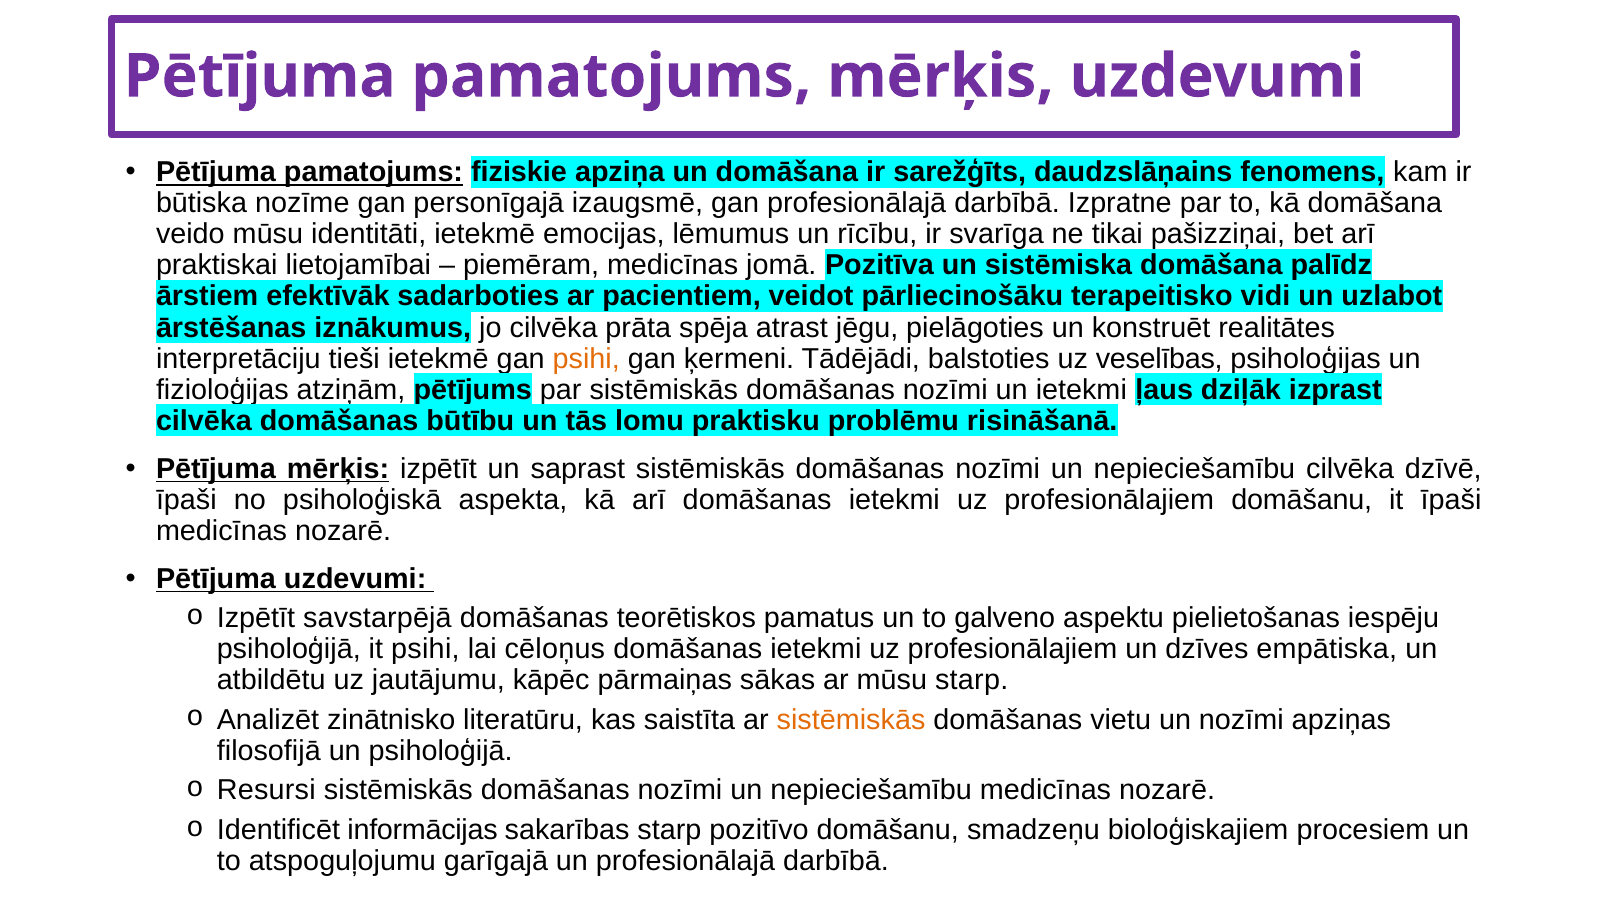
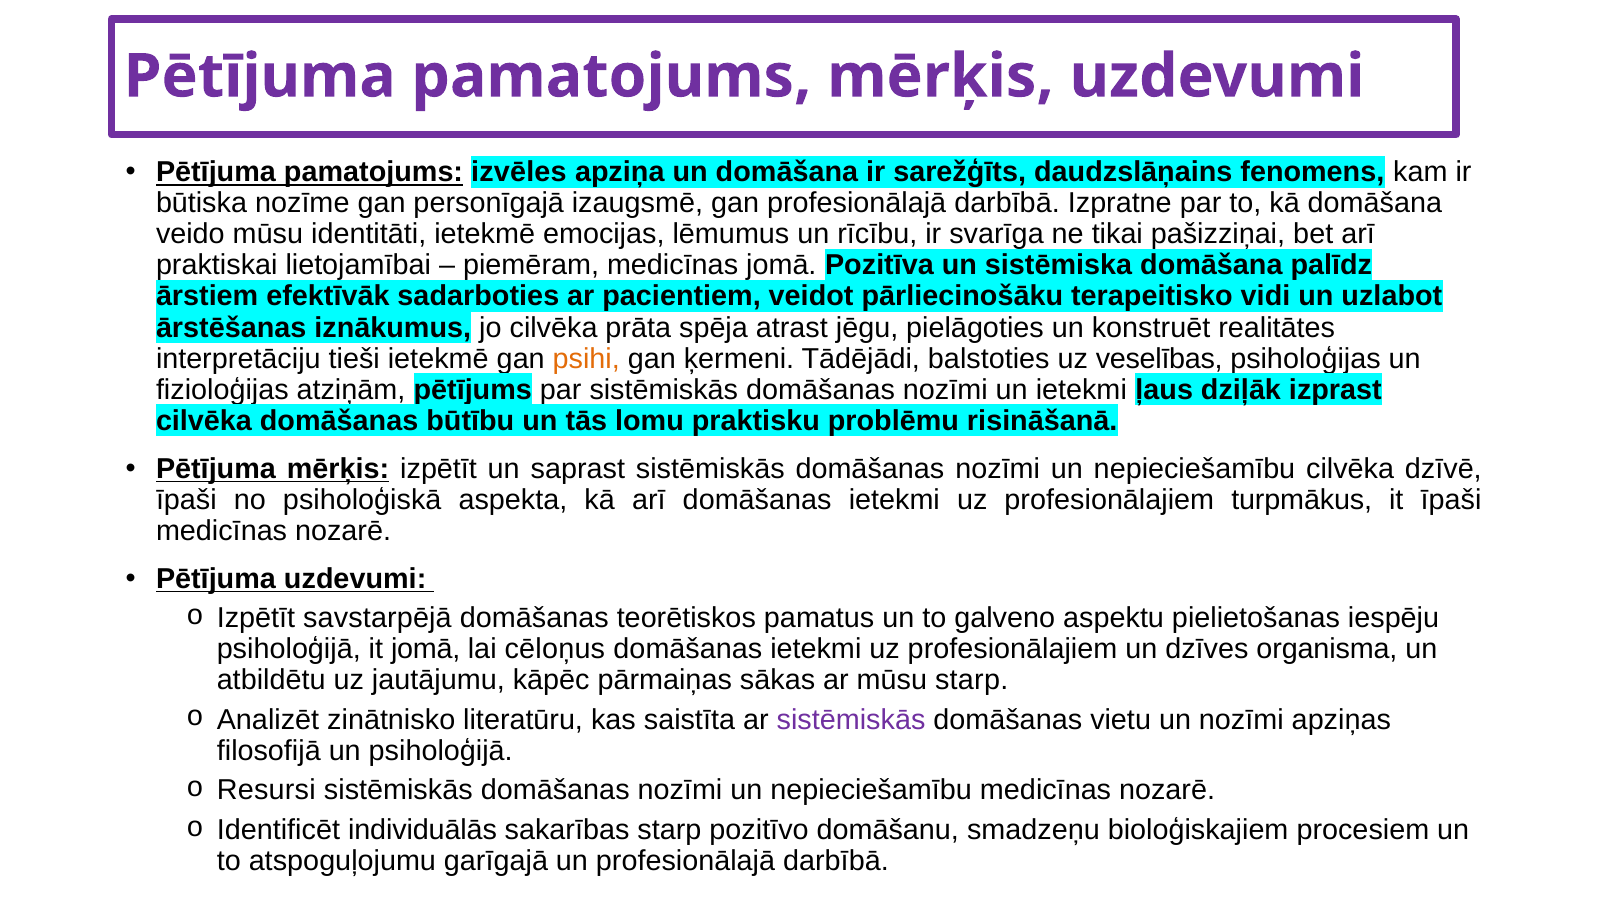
fiziskie: fiziskie -> izvēles
profesionālajiem domāšanu: domāšanu -> turpmākus
it psihi: psihi -> jomā
empātiska: empātiska -> organisma
sistēmiskās at (851, 720) colour: orange -> purple
informācijas: informācijas -> individuālās
